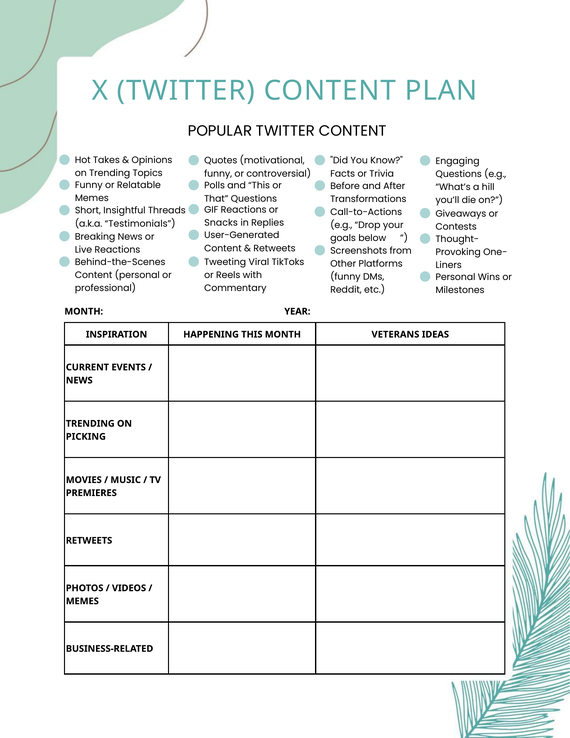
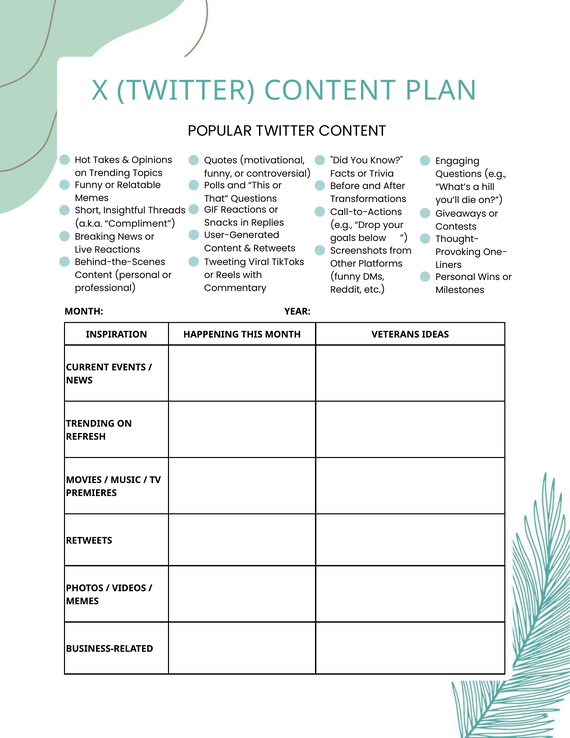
Testimonials: Testimonials -> Compliment
PICKING: PICKING -> REFRESH
